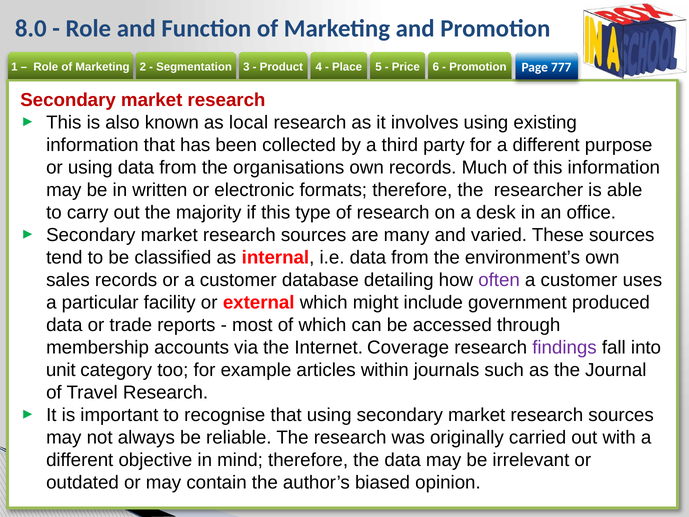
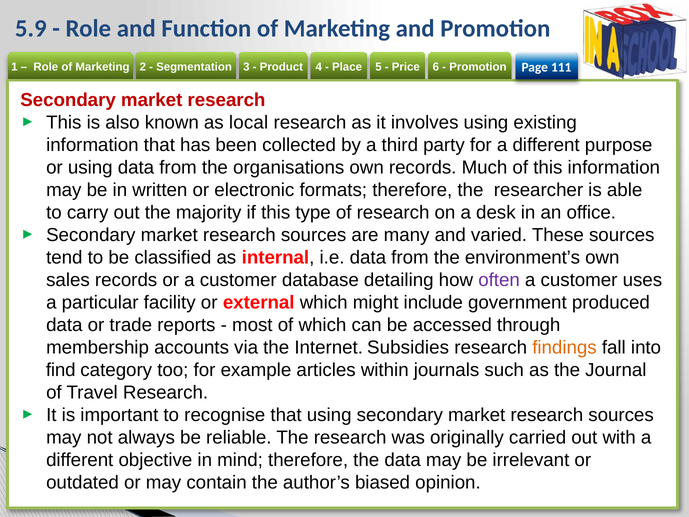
8.0: 8.0 -> 5.9
777: 777 -> 111
Coverage: Coverage -> Subsidies
findings colour: purple -> orange
unit: unit -> find
